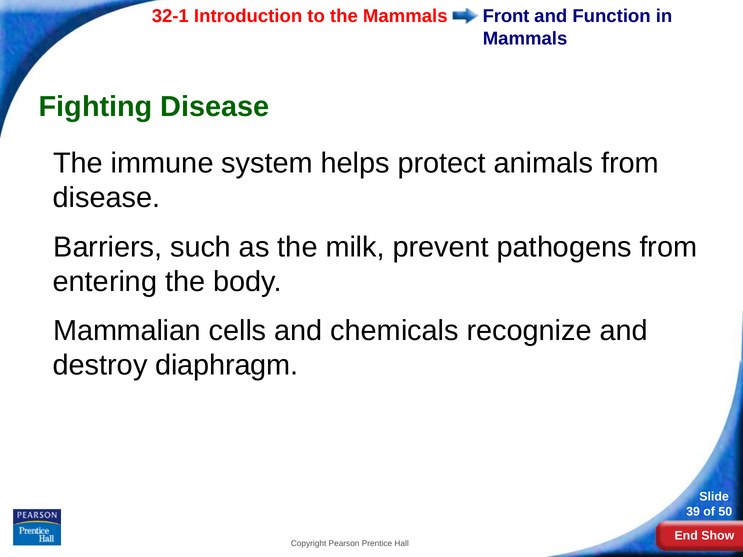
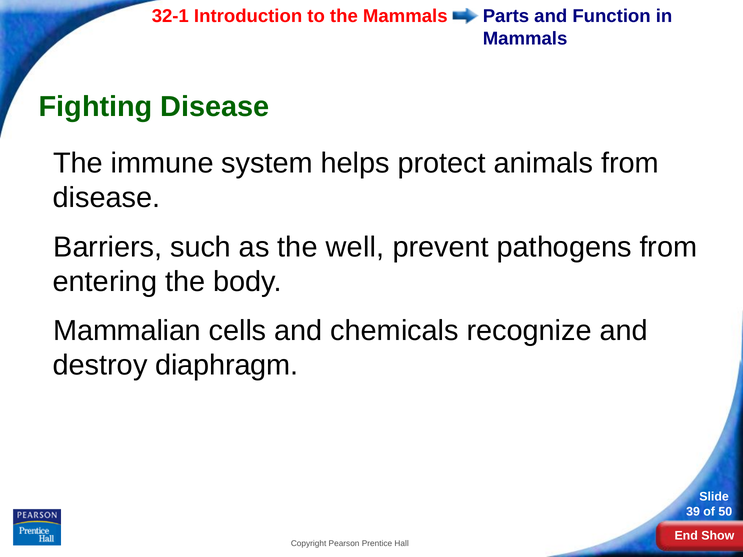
Front: Front -> Parts
milk: milk -> well
